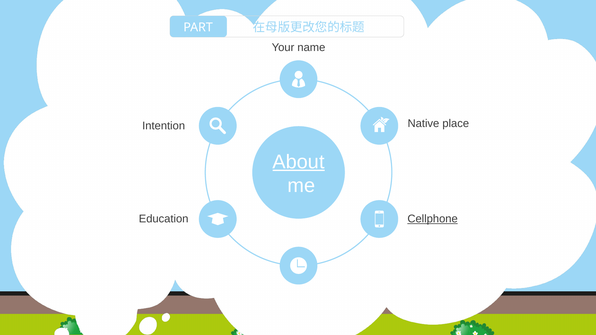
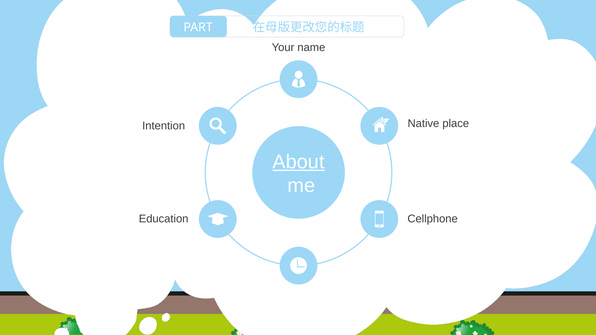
Cellphone underline: present -> none
